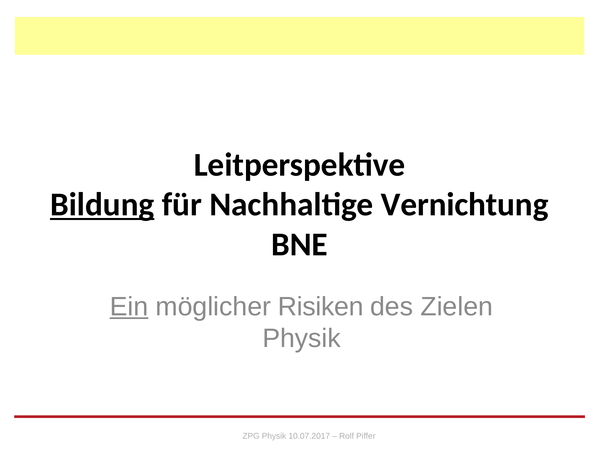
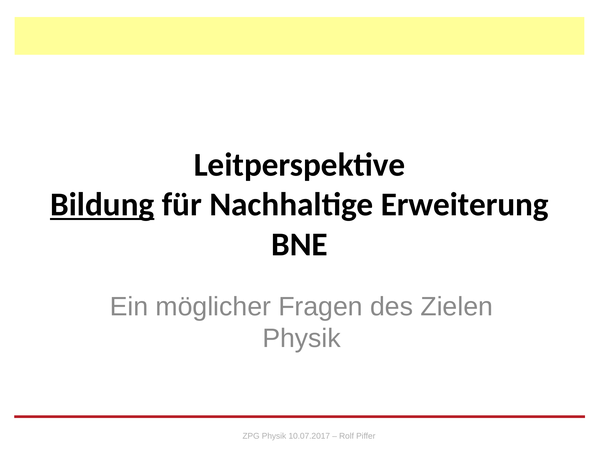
Vernichtung: Vernichtung -> Erweiterung
Ein underline: present -> none
Risiken: Risiken -> Fragen
